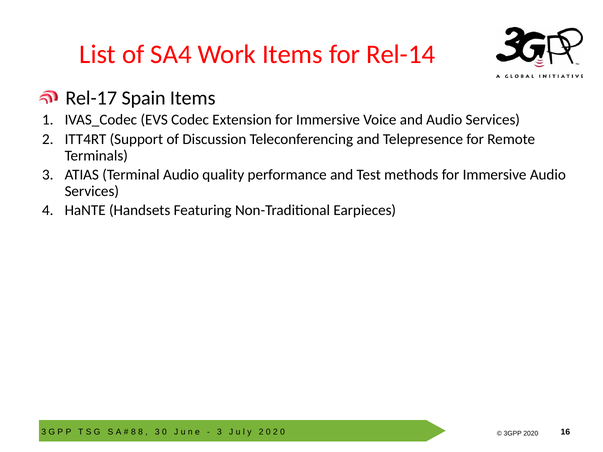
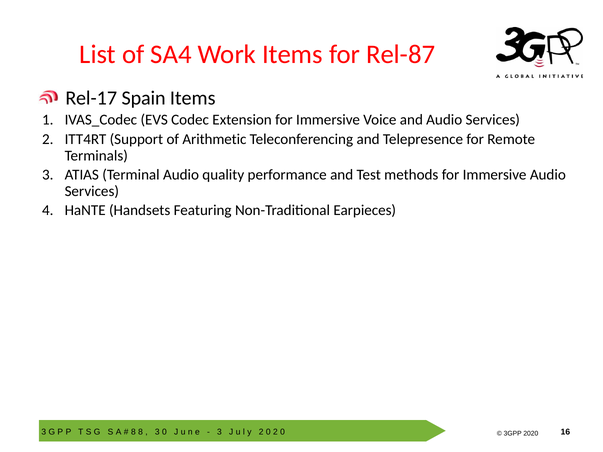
Rel-14: Rel-14 -> Rel-87
Discussion: Discussion -> Arithmetic
